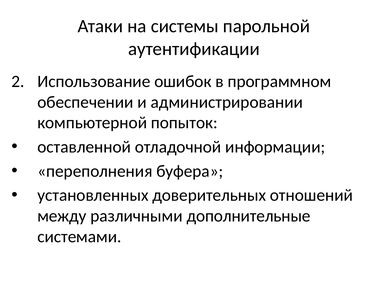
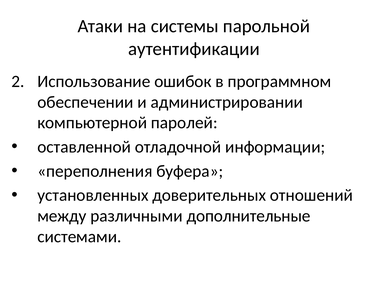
попыток: попыток -> паролей
